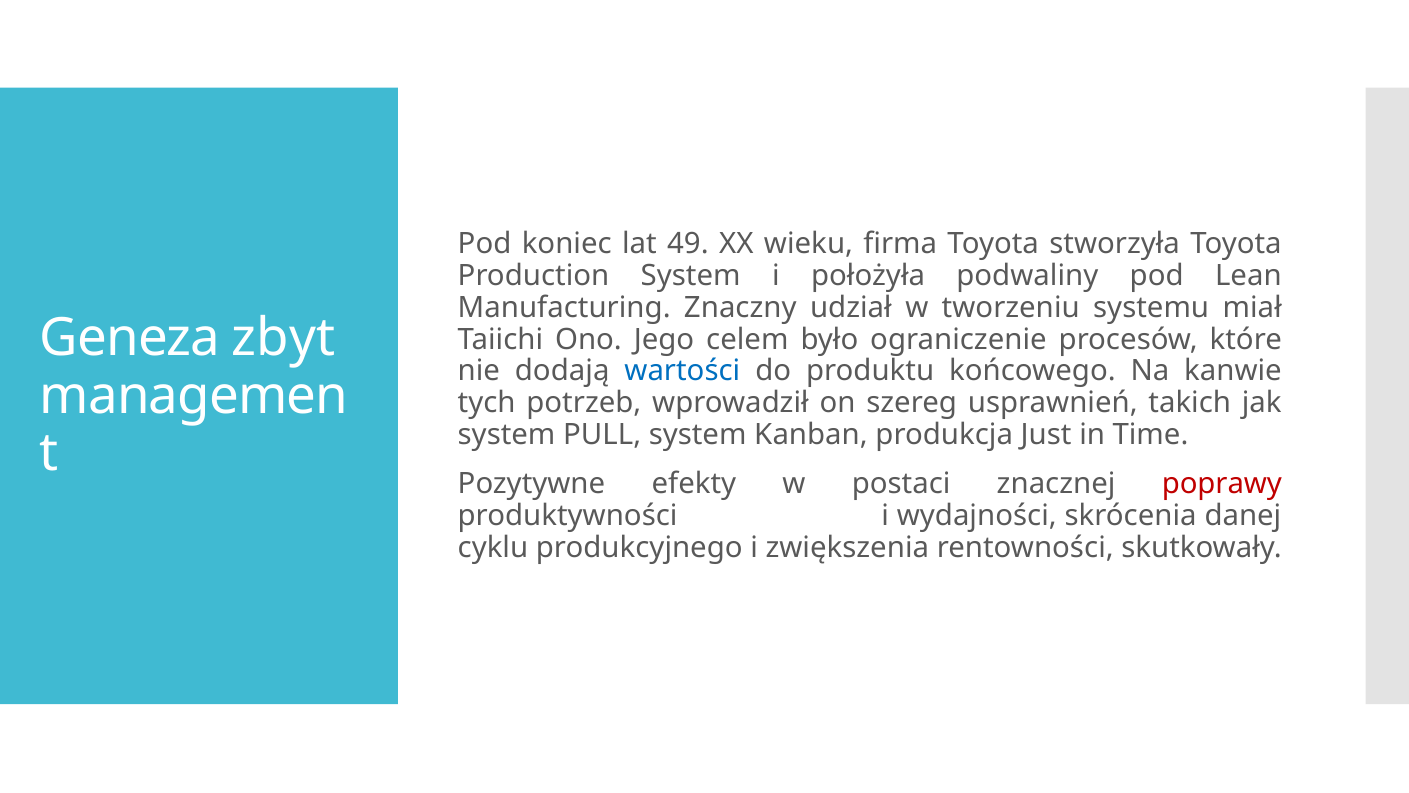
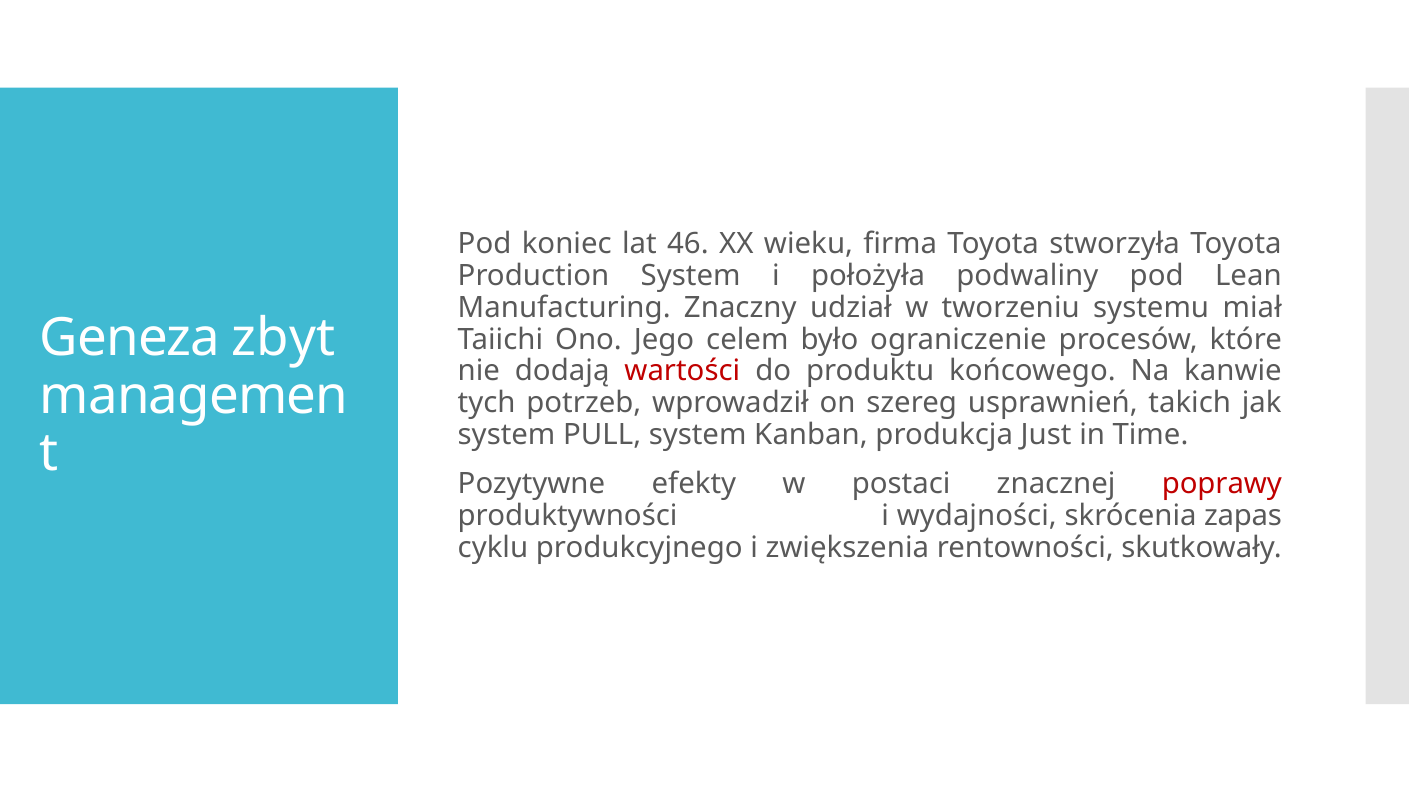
49: 49 -> 46
wartości colour: blue -> red
danej: danej -> zapas
